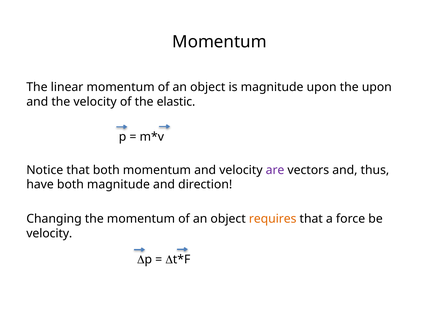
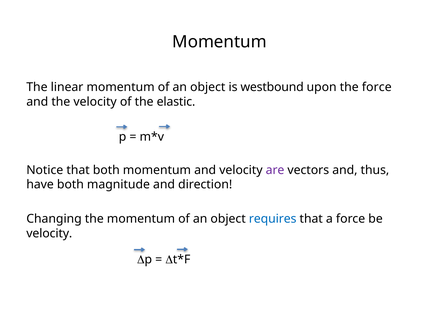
is magnitude: magnitude -> westbound
the upon: upon -> force
requires colour: orange -> blue
